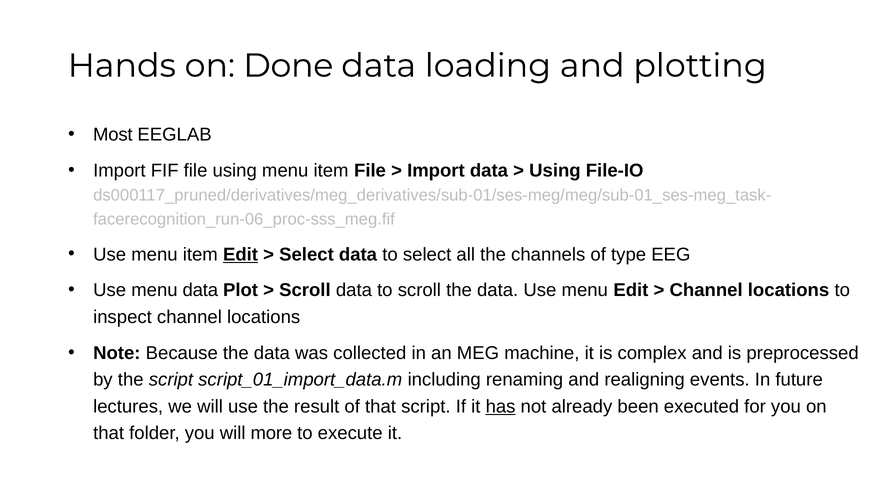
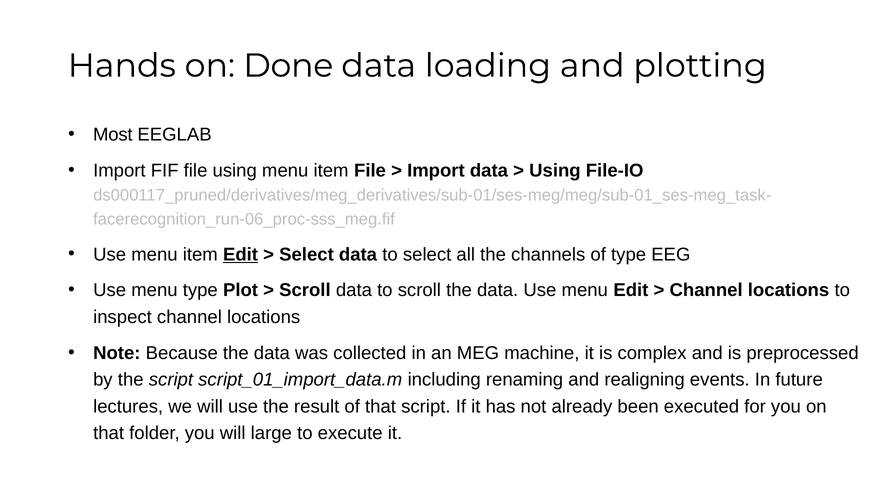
menu data: data -> type
has underline: present -> none
more: more -> large
